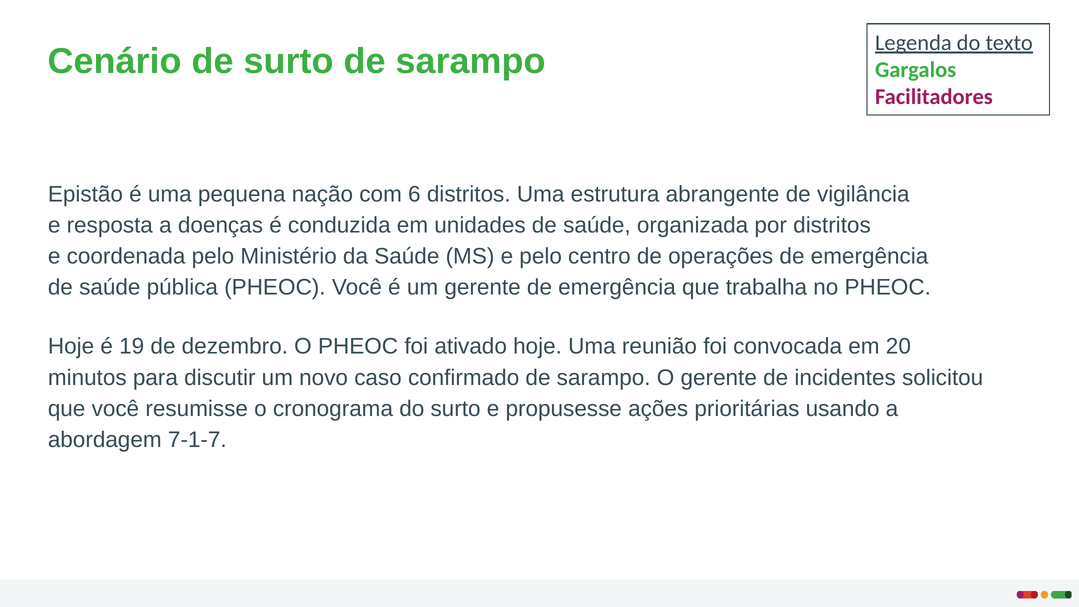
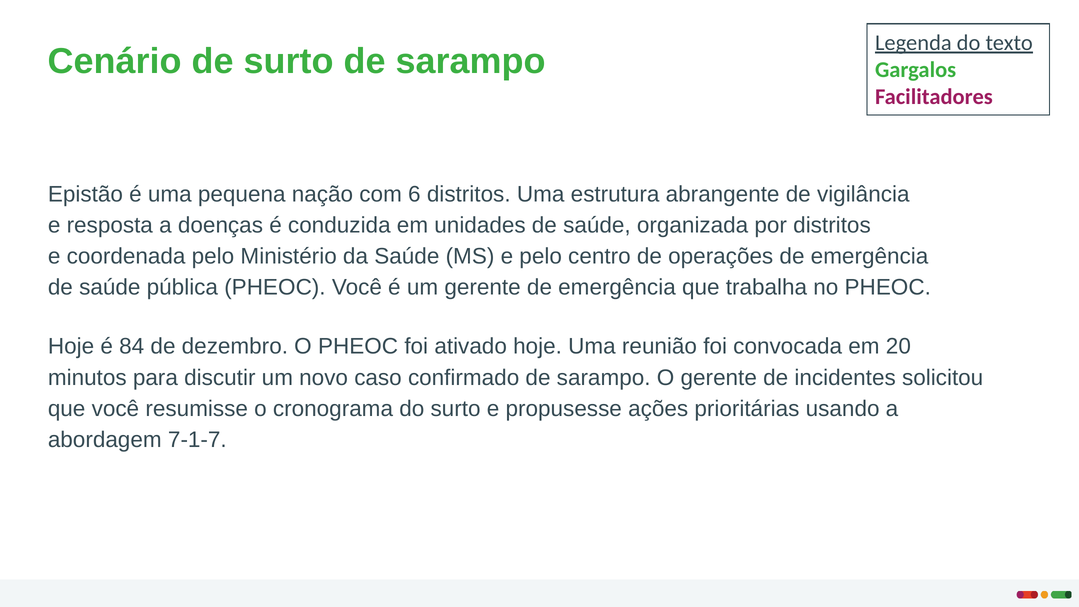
19: 19 -> 84
